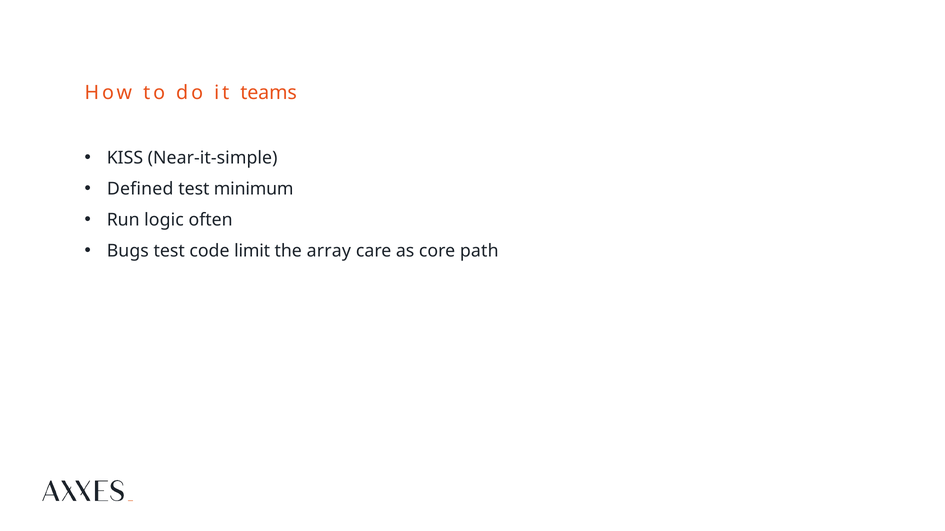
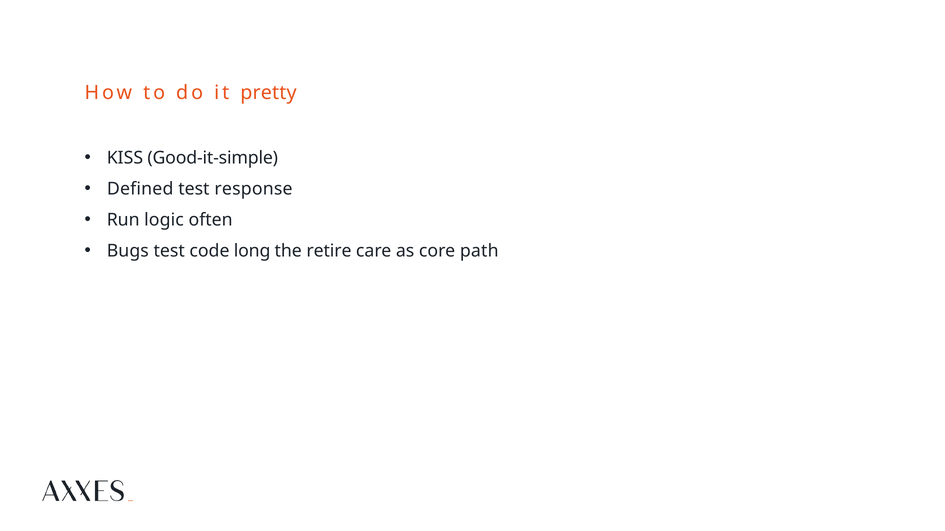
teams: teams -> pretty
Near-it-simple: Near-it-simple -> Good-it-simple
minimum: minimum -> response
limit: limit -> long
array: array -> retire
